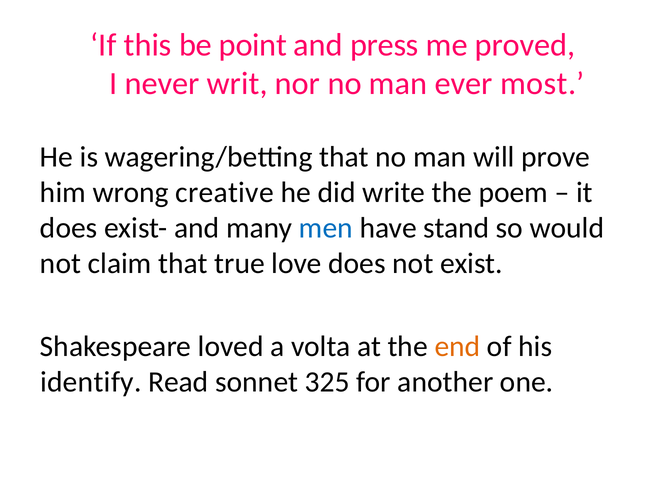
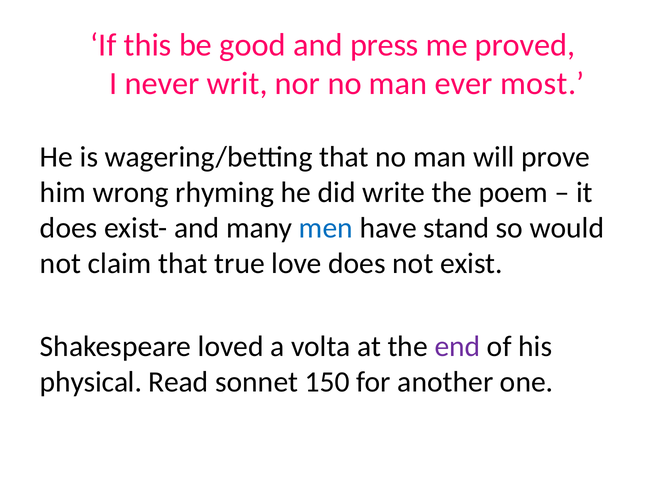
point: point -> good
creative: creative -> rhyming
end colour: orange -> purple
identify: identify -> physical
325: 325 -> 150
